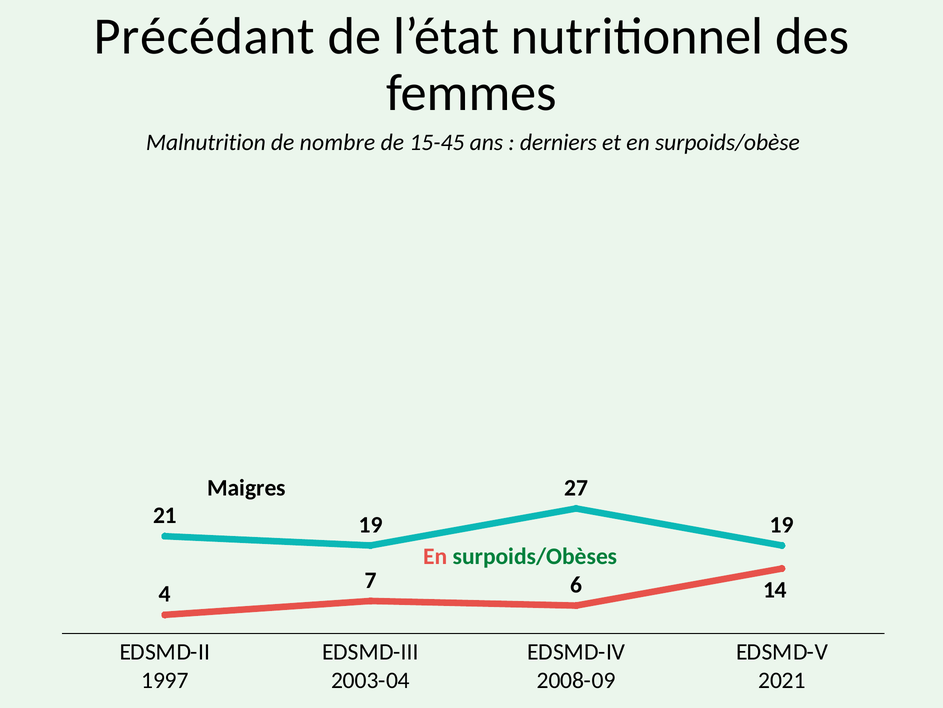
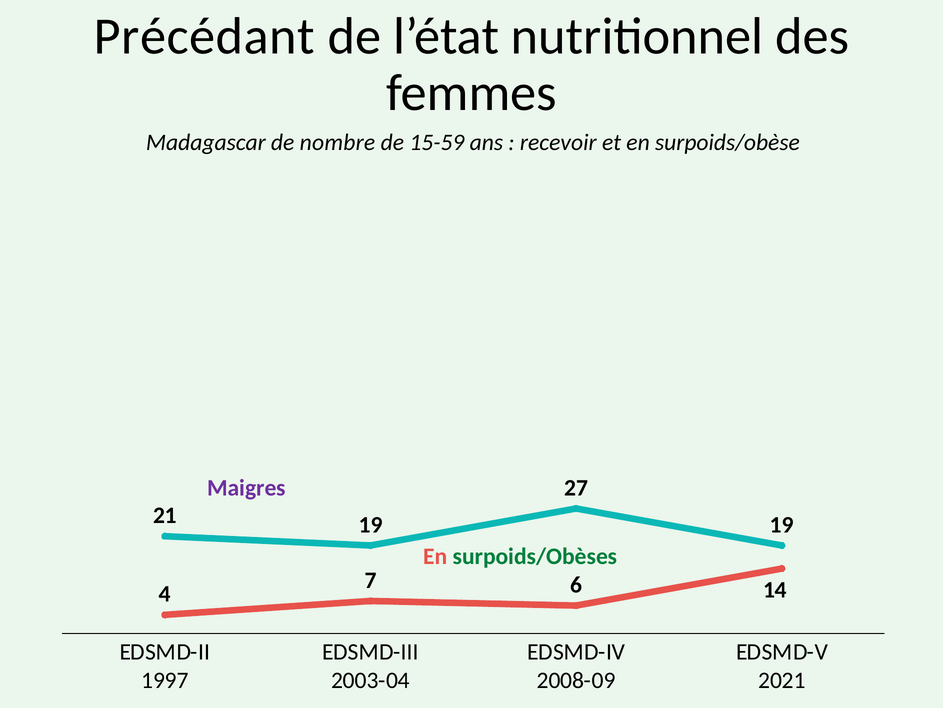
Malnutrition: Malnutrition -> Madagascar
15-45: 15-45 -> 15-59
derniers: derniers -> recevoir
Maigres colour: black -> purple
